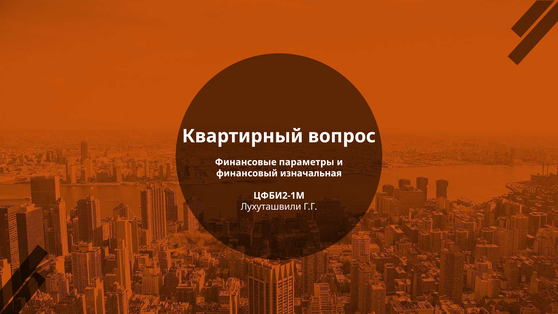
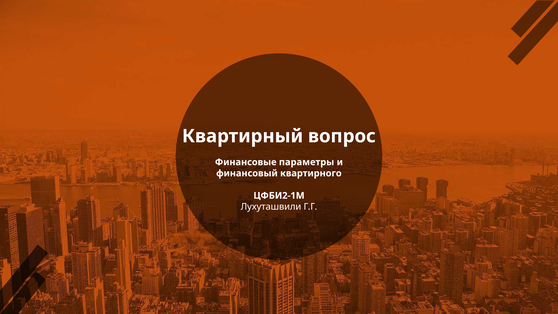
изначальная: изначальная -> квартирного
